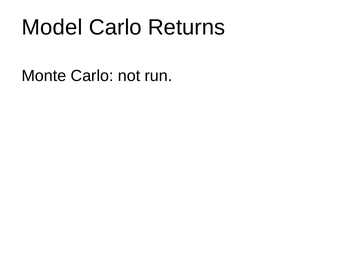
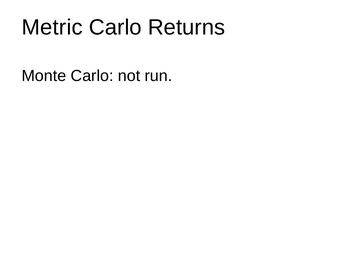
Model: Model -> Metric
